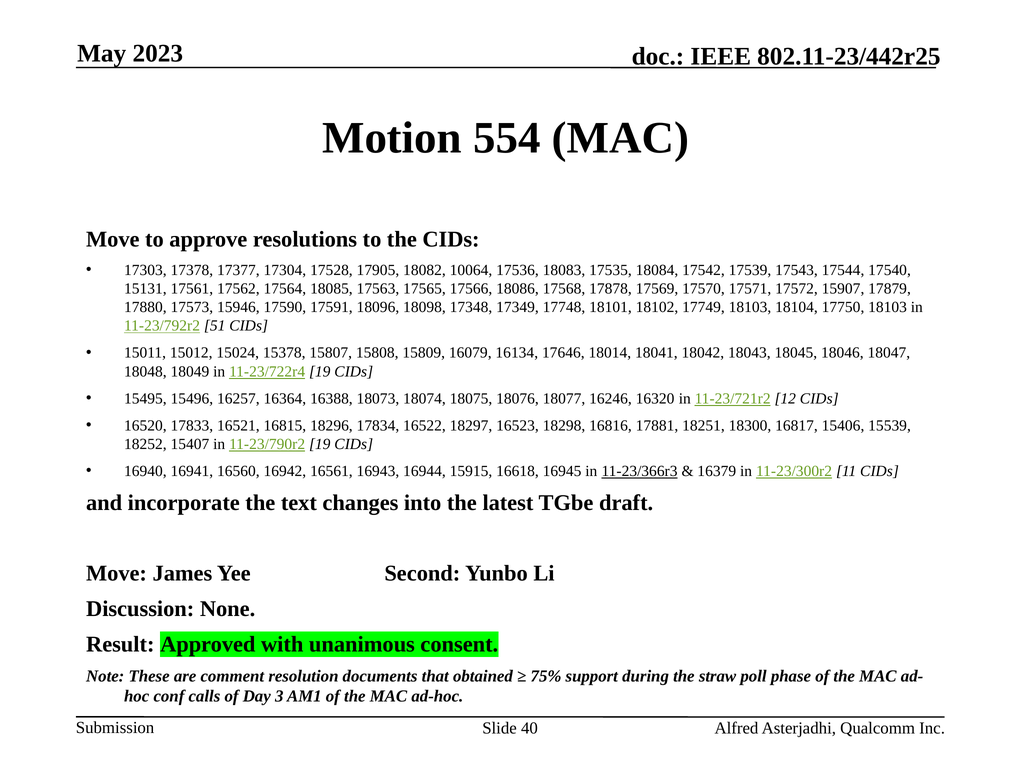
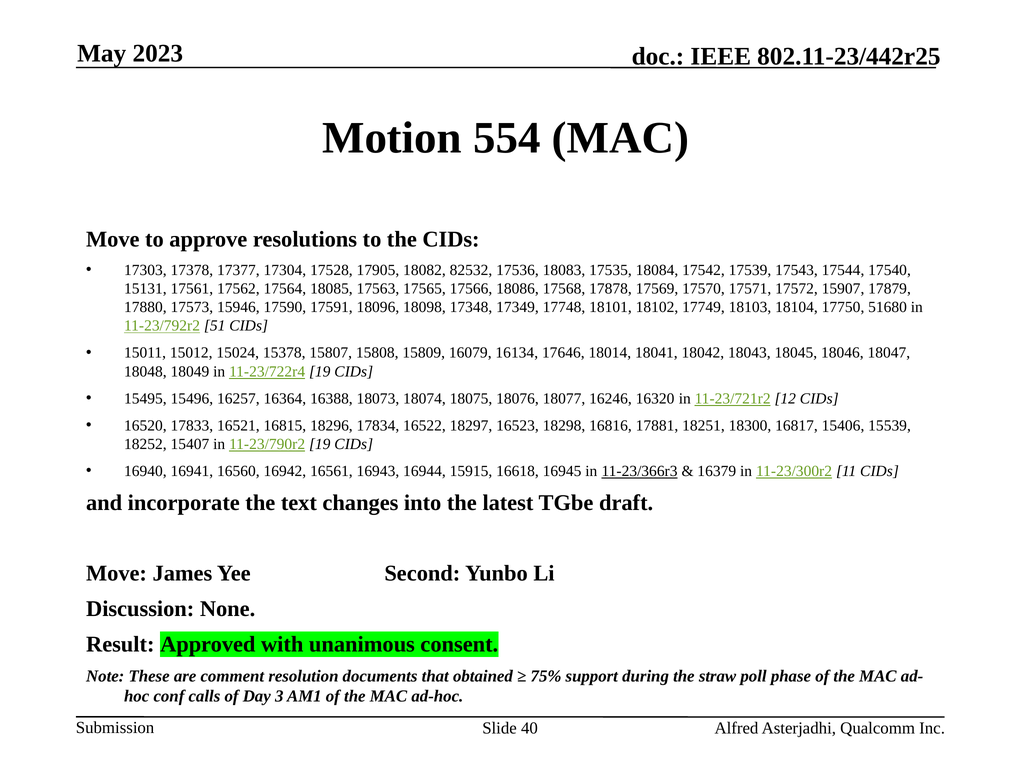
10064: 10064 -> 82532
17750 18103: 18103 -> 51680
